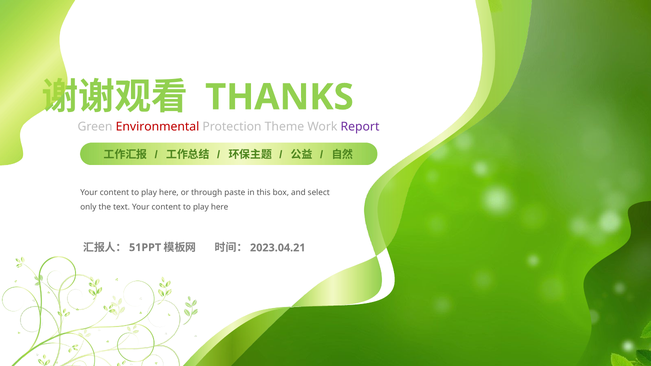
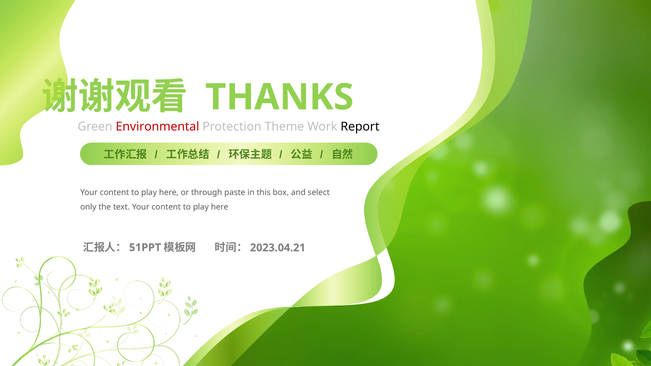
Report colour: purple -> black
